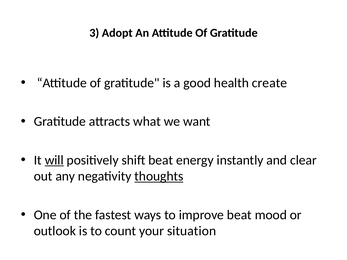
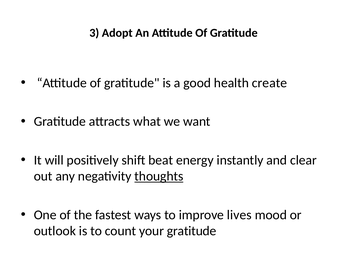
will underline: present -> none
improve beat: beat -> lives
your situation: situation -> gratitude
